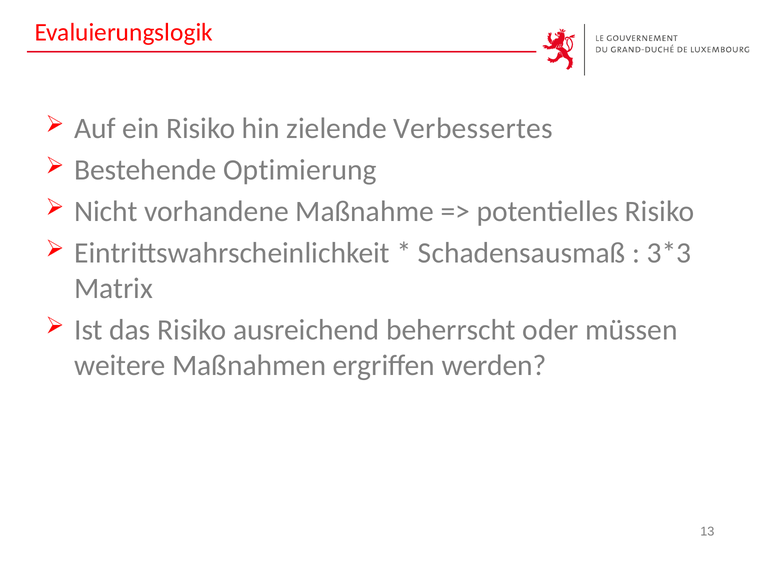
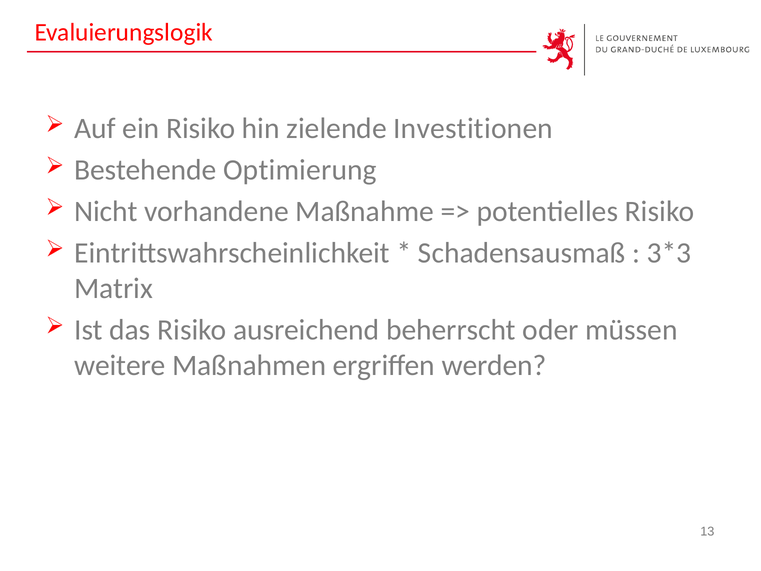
Verbessertes: Verbessertes -> Investitionen
